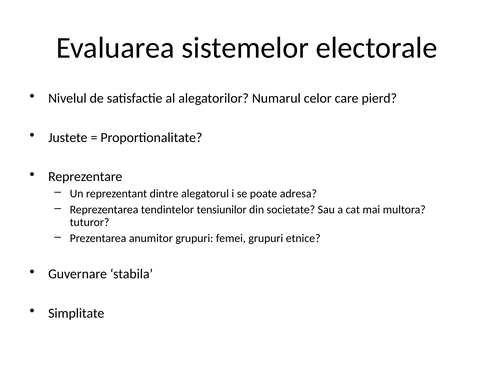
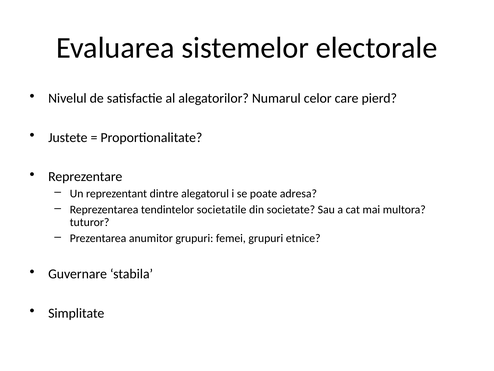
tensiunilor: tensiunilor -> societatile
